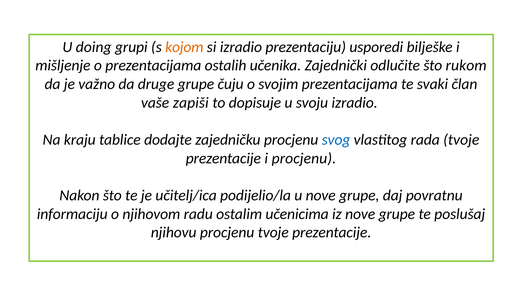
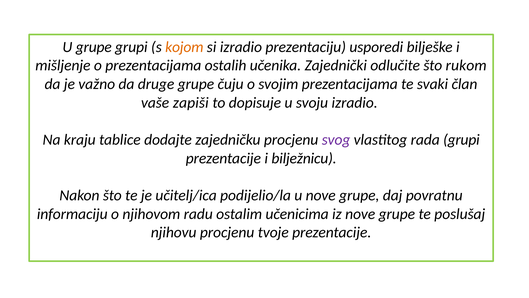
U doing: doing -> grupe
svog colour: blue -> purple
rada tvoje: tvoje -> grupi
i procjenu: procjenu -> bilježnicu
